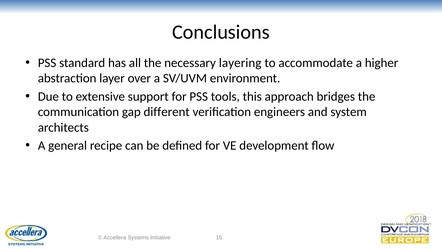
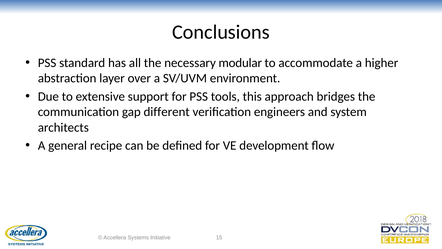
layering: layering -> modular
